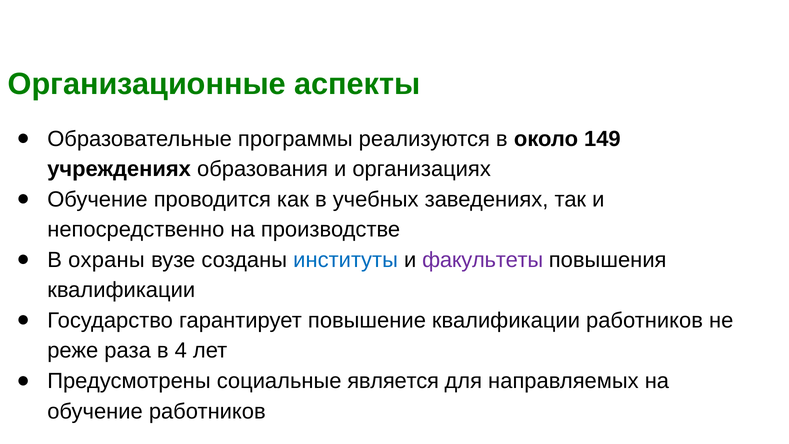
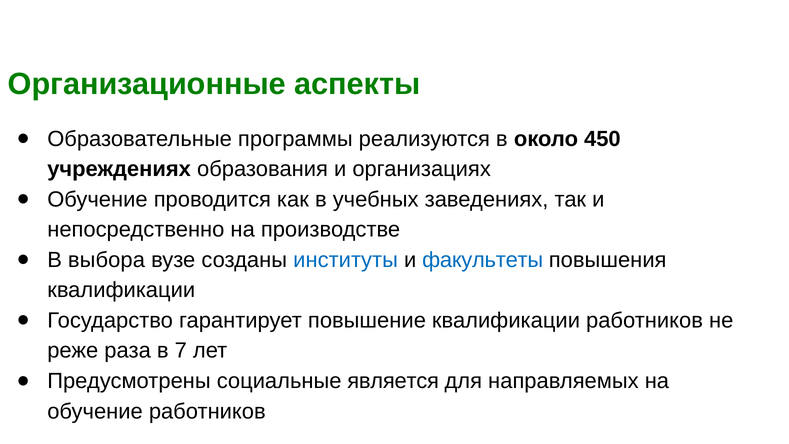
149: 149 -> 450
охраны: охраны -> выбора
факультеты colour: purple -> blue
4: 4 -> 7
